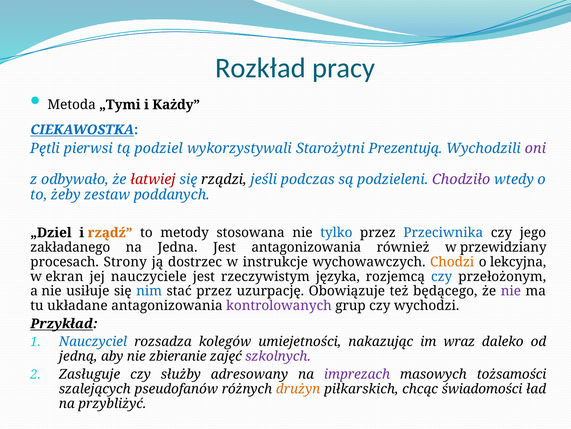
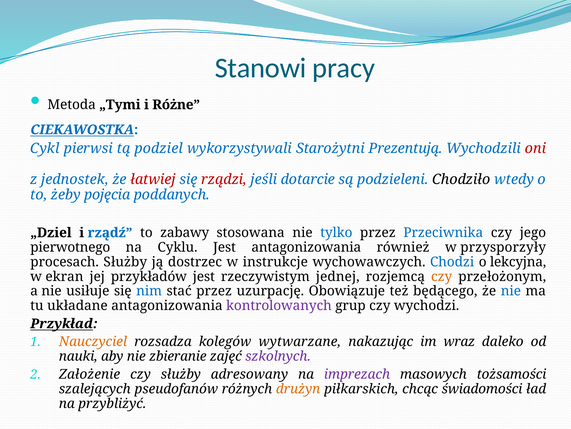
Rozkład: Rozkład -> Stanowi
Każdy: Każdy -> Różne
Pętli: Pętli -> Cykl
oni colour: purple -> red
odbywało: odbywało -> jednostek
rządzi colour: black -> red
podczas: podczas -> dotarcie
Chodziło colour: purple -> black
zestaw: zestaw -> pojęcia
rządź colour: orange -> blue
metody: metody -> zabawy
zakładanego: zakładanego -> pierwotnego
Jedna: Jedna -> Cyklu
przewidziany: przewidziany -> przysporzyły
procesach Strony: Strony -> Służby
Chodzi colour: orange -> blue
nauczyciele: nauczyciele -> przykładów
języka: języka -> jednej
czy at (442, 276) colour: blue -> orange
nie at (511, 291) colour: purple -> blue
Nauczyciel colour: blue -> orange
umiejetności: umiejetności -> wytwarzane
jedną: jedną -> nauki
Zasługuje: Zasługuje -> Założenie
